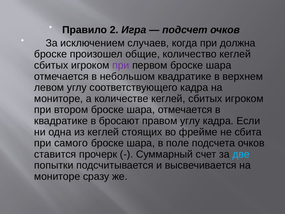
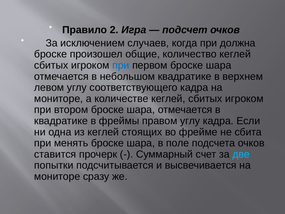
при at (121, 65) colour: purple -> blue
бросают: бросают -> фреймы
самого: самого -> менять
